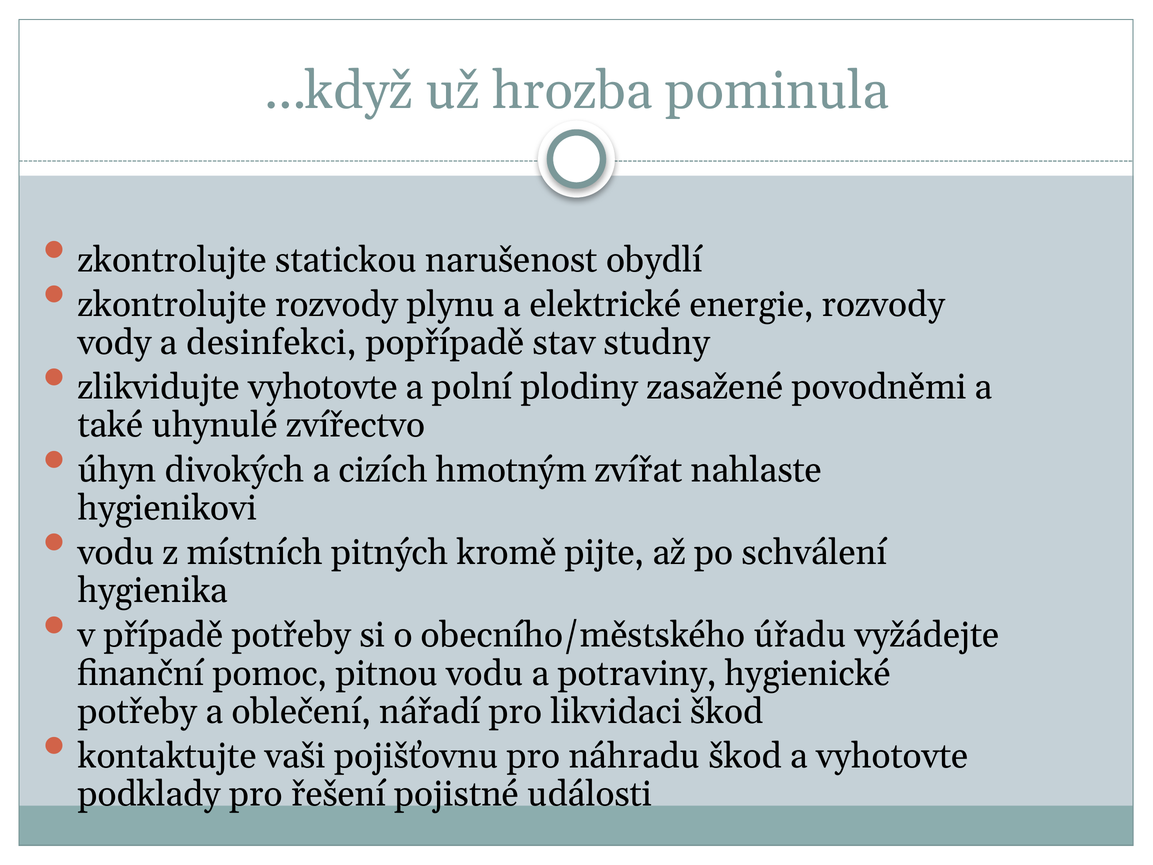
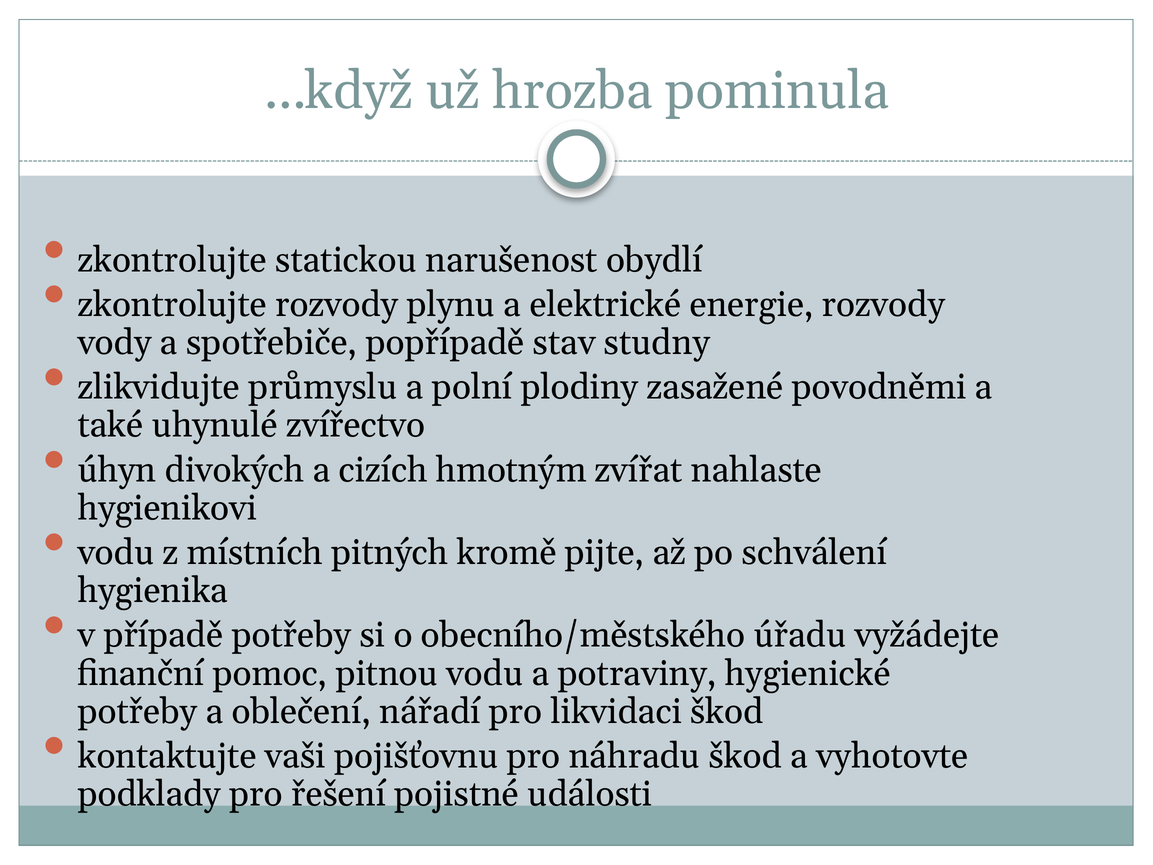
desinfekci: desinfekci -> spotřebiče
zlikvidujte vyhotovte: vyhotovte -> průmyslu
